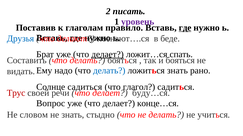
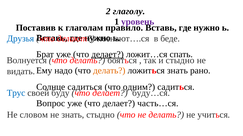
писать: писать -> глаголу
где at (185, 28) underline: present -> none
Составить: Составить -> Волнуется
и бояться: бояться -> стыдно
делать at (109, 71) colour: blue -> orange
глагол: глагол -> одним
Трус colour: red -> blue
речи: речи -> буду
конце…ся: конце…ся -> часть…ся
